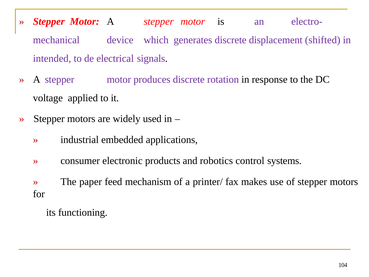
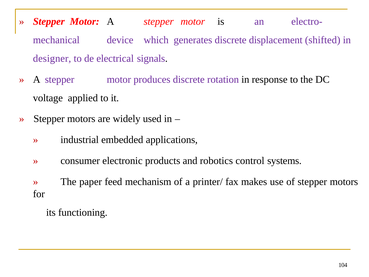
intended: intended -> designer
